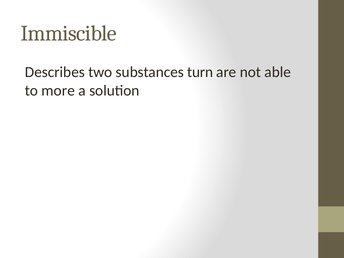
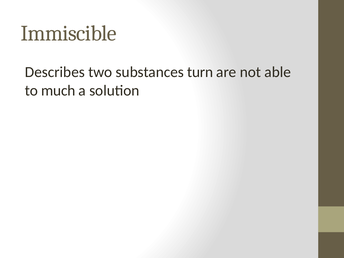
more: more -> much
